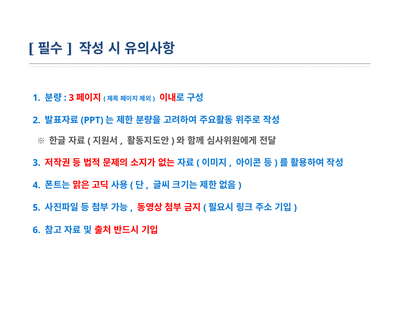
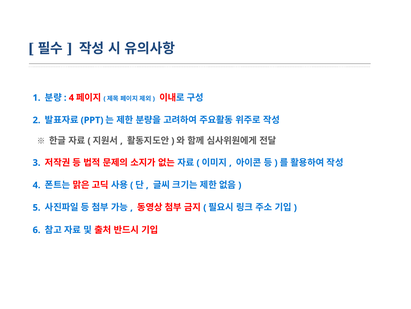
3 at (71, 98): 3 -> 4
